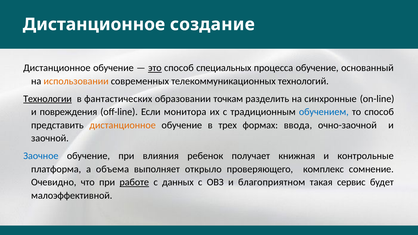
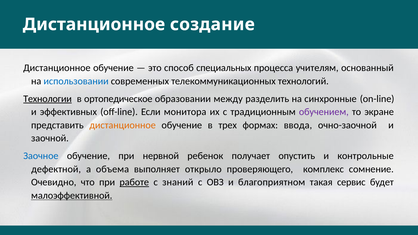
это underline: present -> none
процесса обучение: обучение -> учителям
использовании colour: orange -> blue
фантастических: фантастических -> ортопедическое
точкам: точкам -> между
повреждения: повреждения -> эффективных
обучением colour: blue -> purple
то способ: способ -> экране
влияния: влияния -> нервной
книжная: книжная -> опустить
платформа: платформа -> дефектной
данных: данных -> знаний
малоэффективной underline: none -> present
